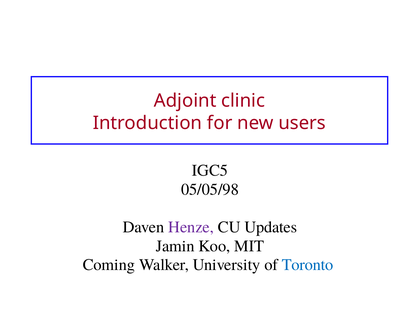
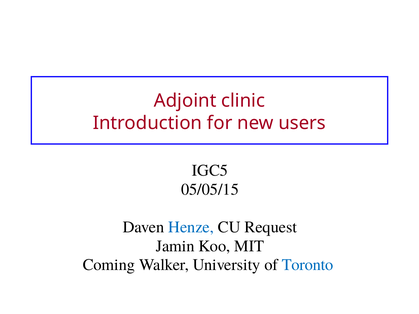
05/05/98: 05/05/98 -> 05/05/15
Henze colour: purple -> blue
Updates: Updates -> Request
